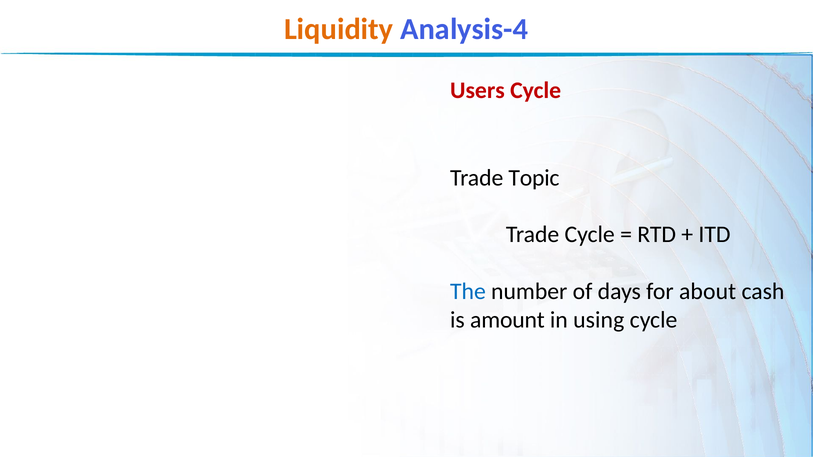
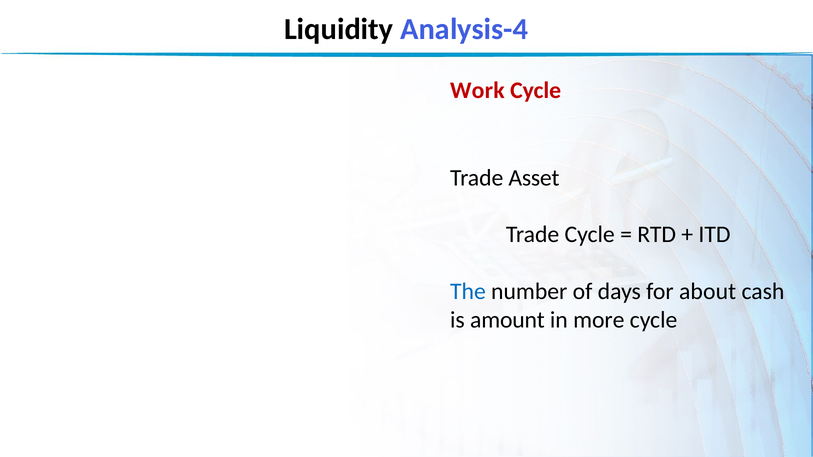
Liquidity colour: orange -> black
Users: Users -> Work
Topic: Topic -> Asset
using: using -> more
